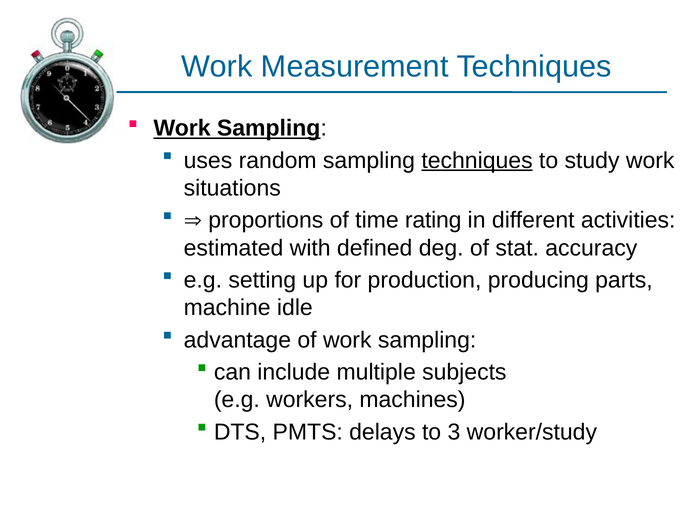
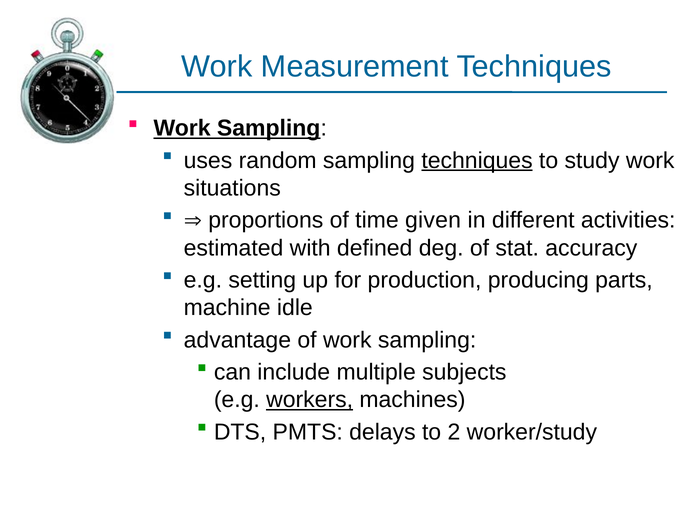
rating: rating -> given
workers underline: none -> present
3: 3 -> 2
